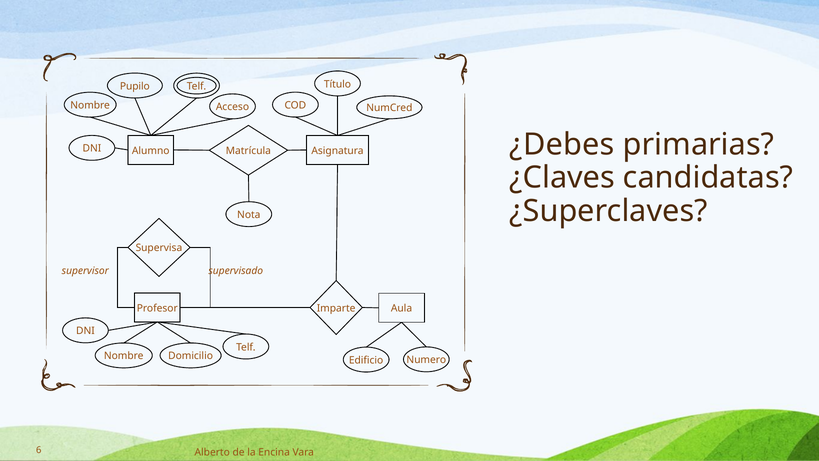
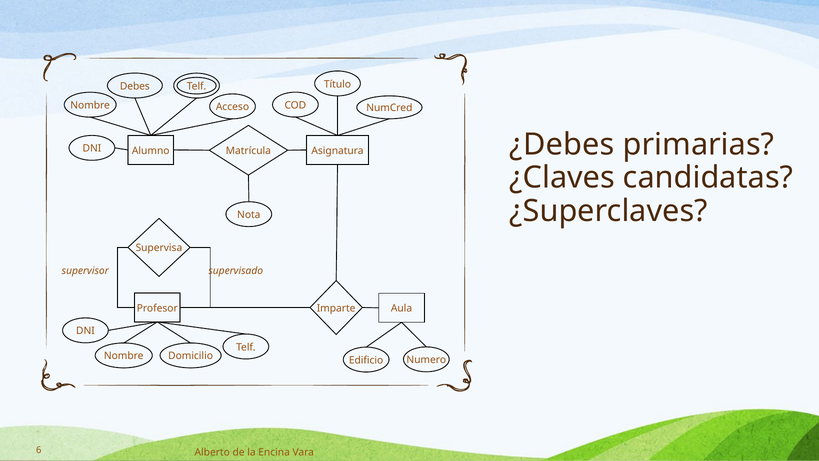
Pupilo: Pupilo -> Debes
